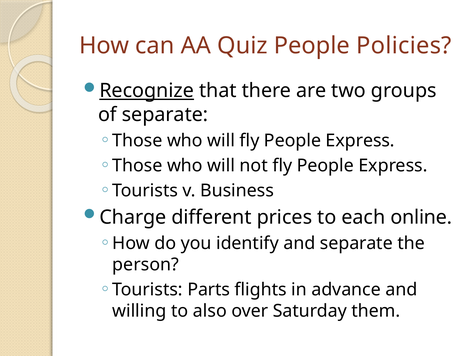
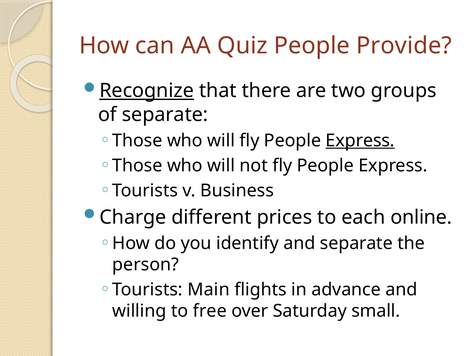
Policies: Policies -> Provide
Express at (360, 140) underline: none -> present
Parts: Parts -> Main
also: also -> free
them: them -> small
